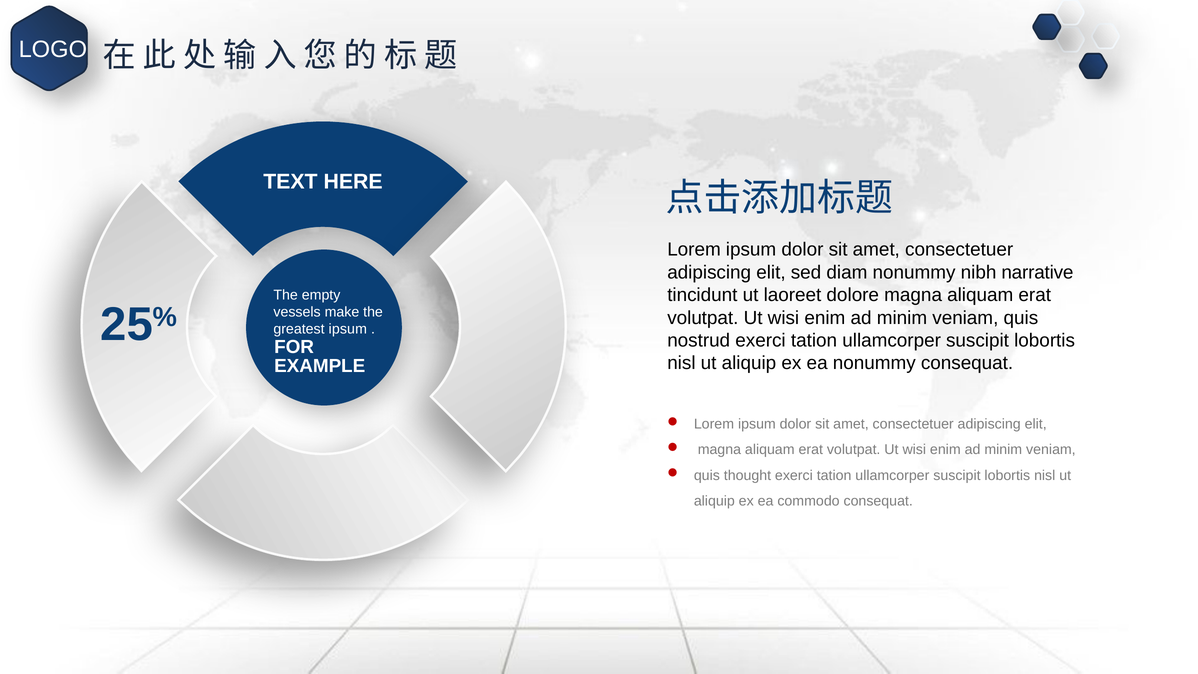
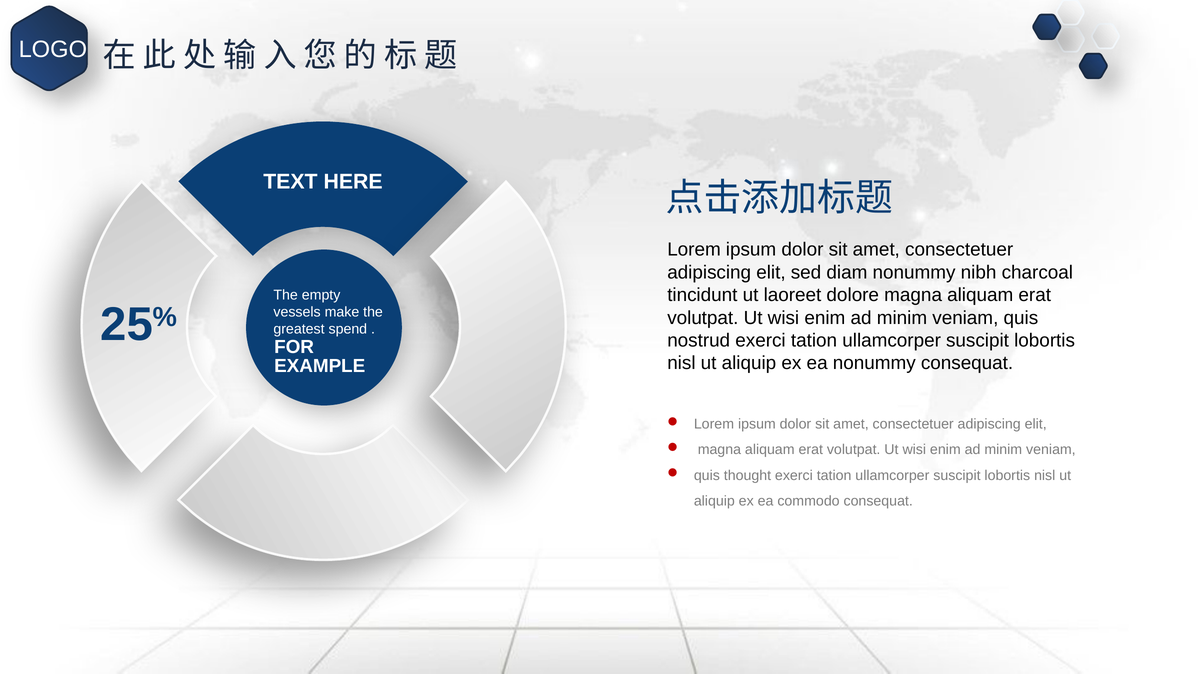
narrative: narrative -> charcoal
greatest ipsum: ipsum -> spend
